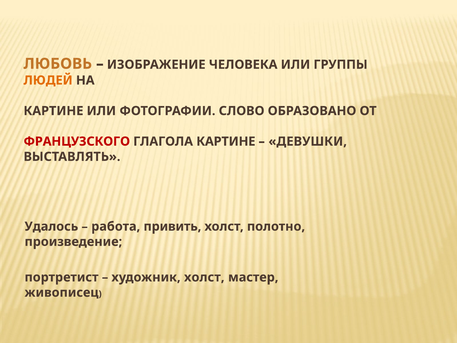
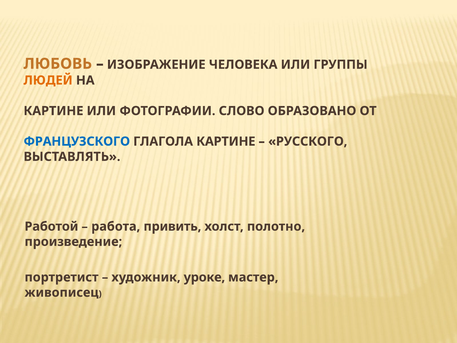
ФРАНЦУЗСКОГО colour: red -> blue
ДЕВУШКИ: ДЕВУШКИ -> РУССКОГО
Удалось: Удалось -> Работой
художник холст: холст -> уроке
